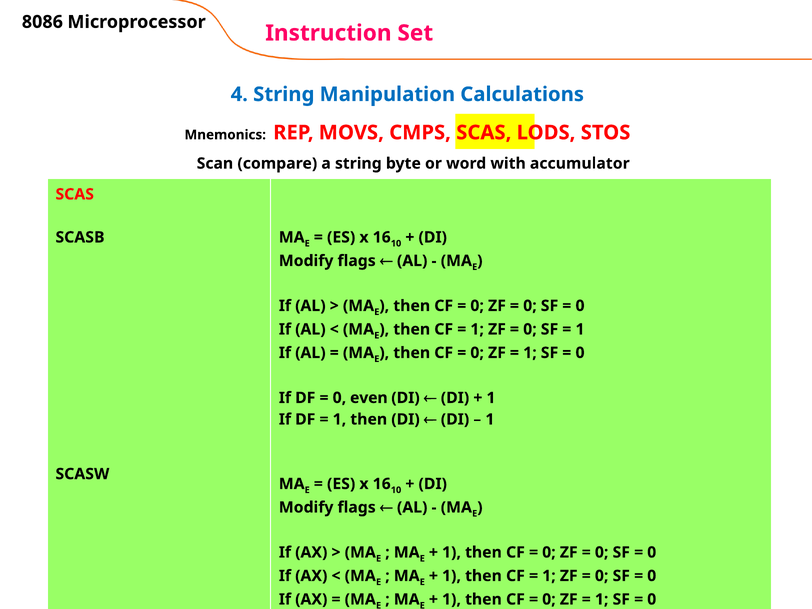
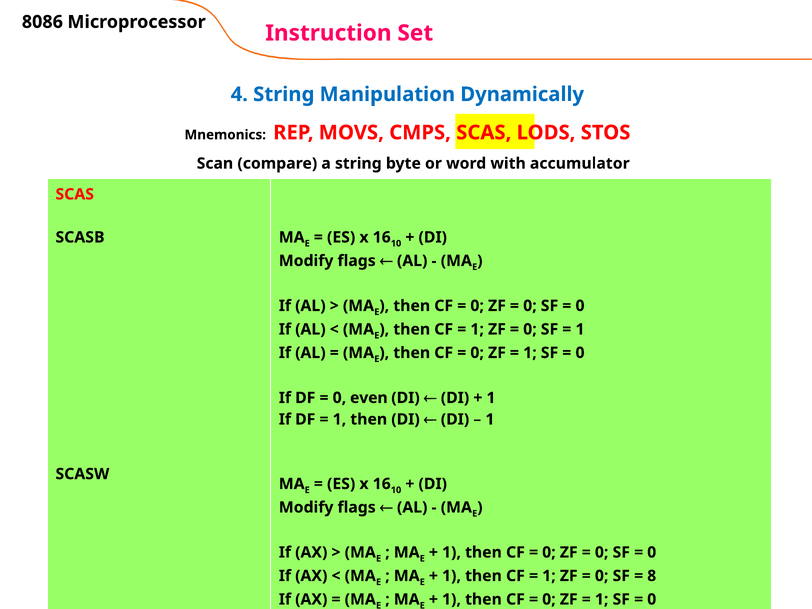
Calculations: Calculations -> Dynamically
0 at (652, 576): 0 -> 8
